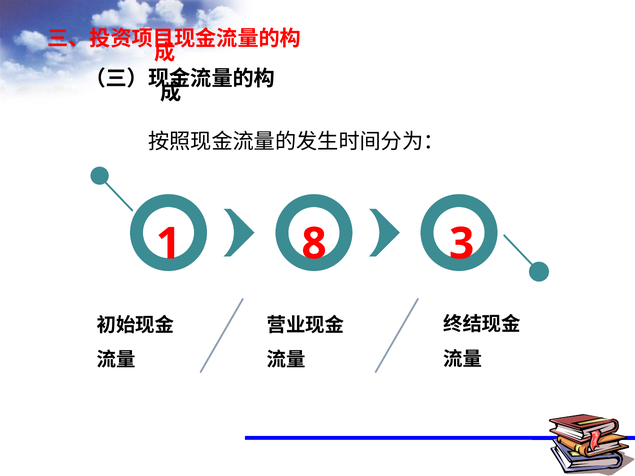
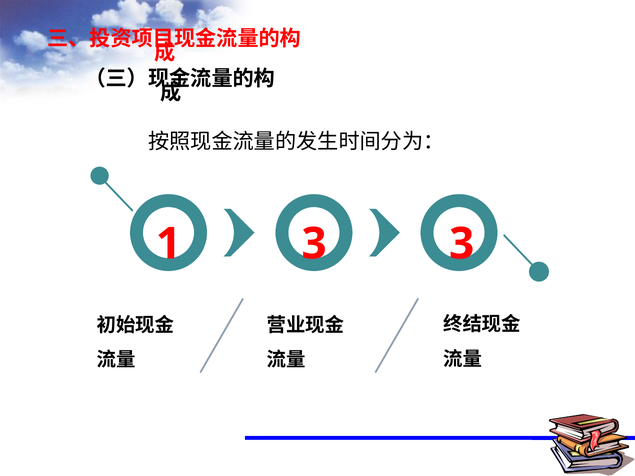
1 8: 8 -> 3
